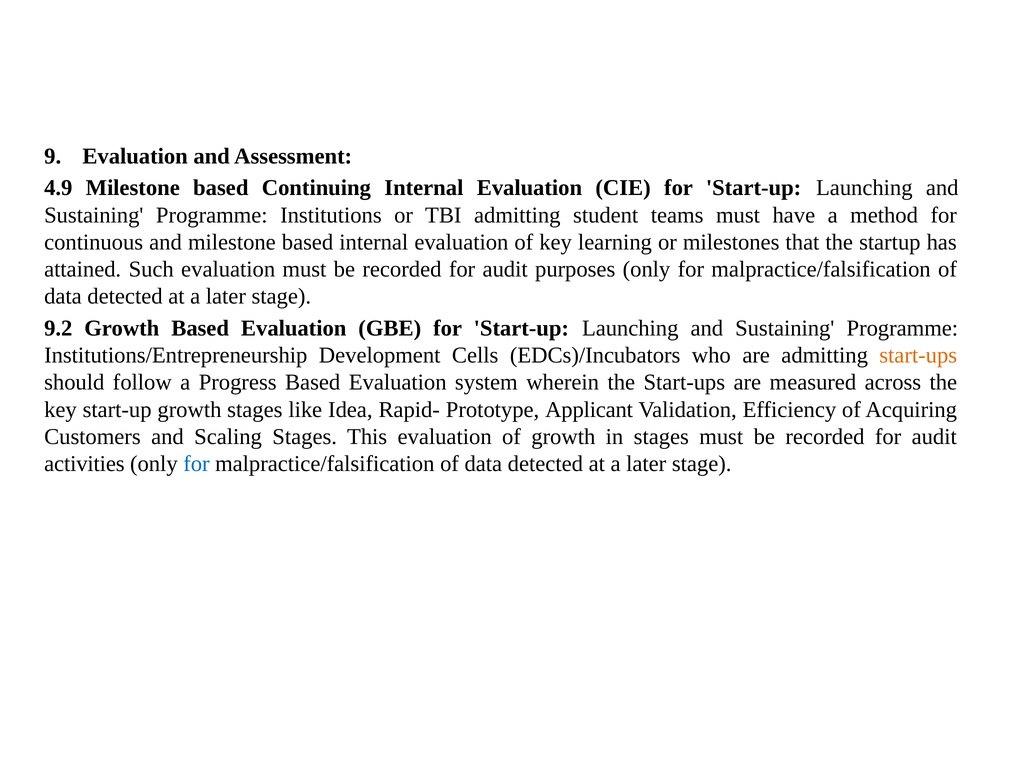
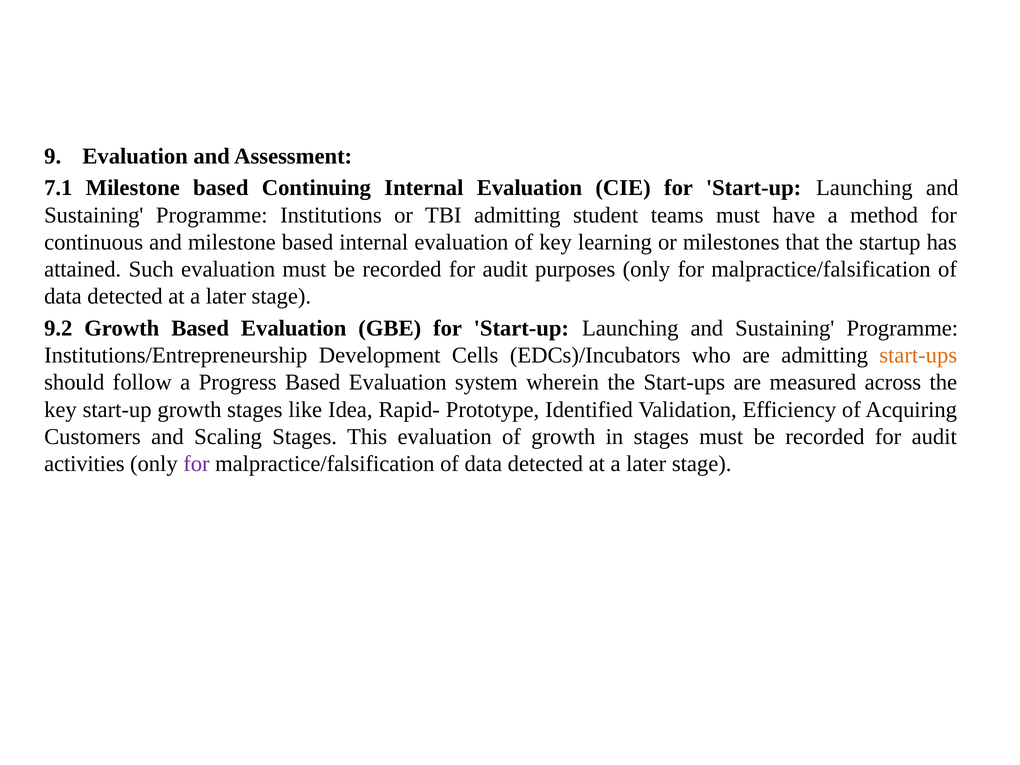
4.9: 4.9 -> 7.1
Applicant: Applicant -> Identified
for at (196, 464) colour: blue -> purple
